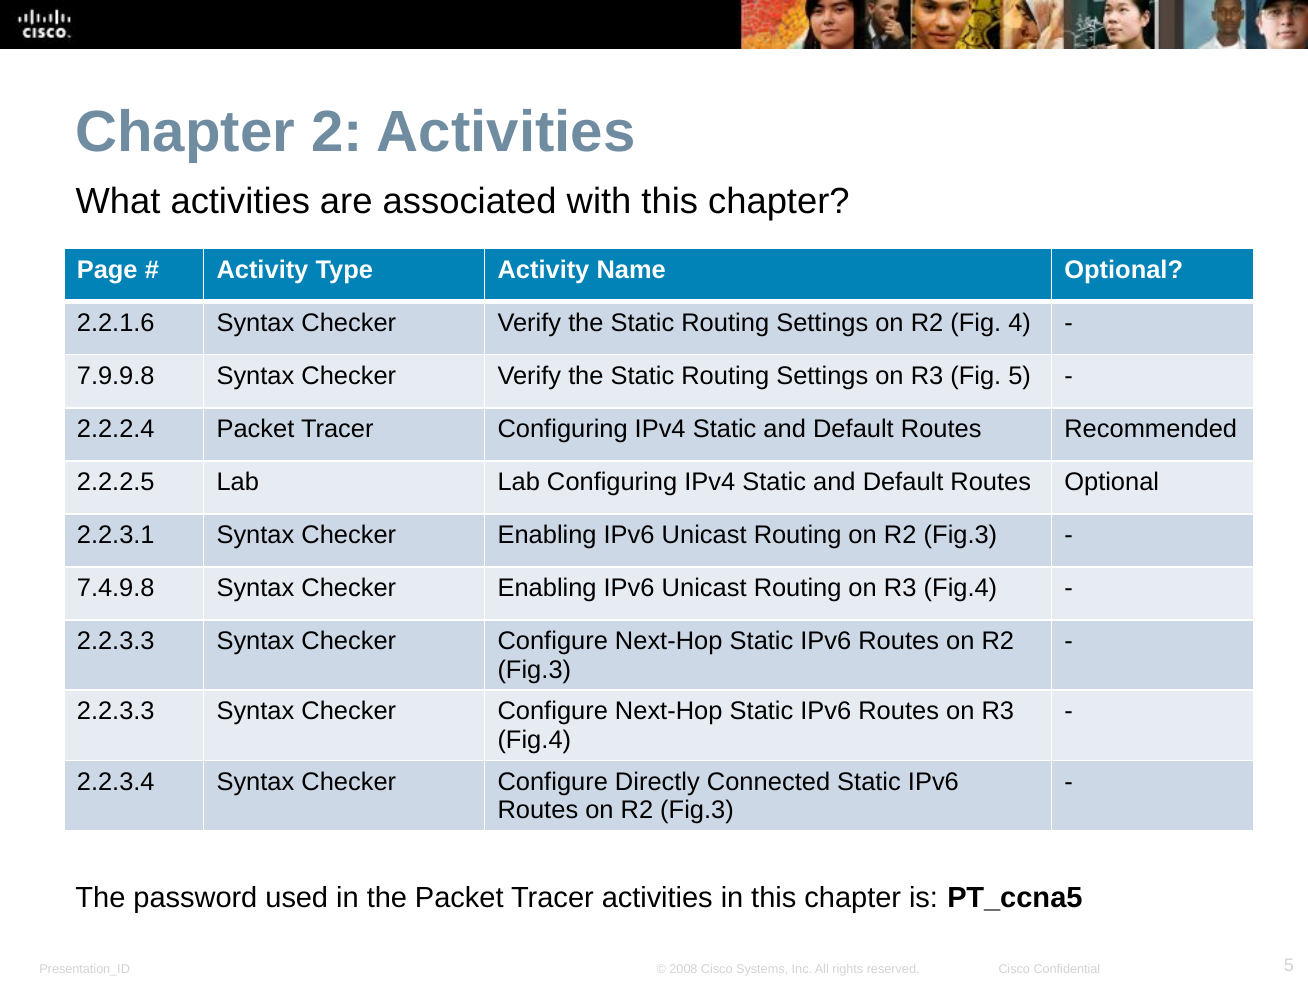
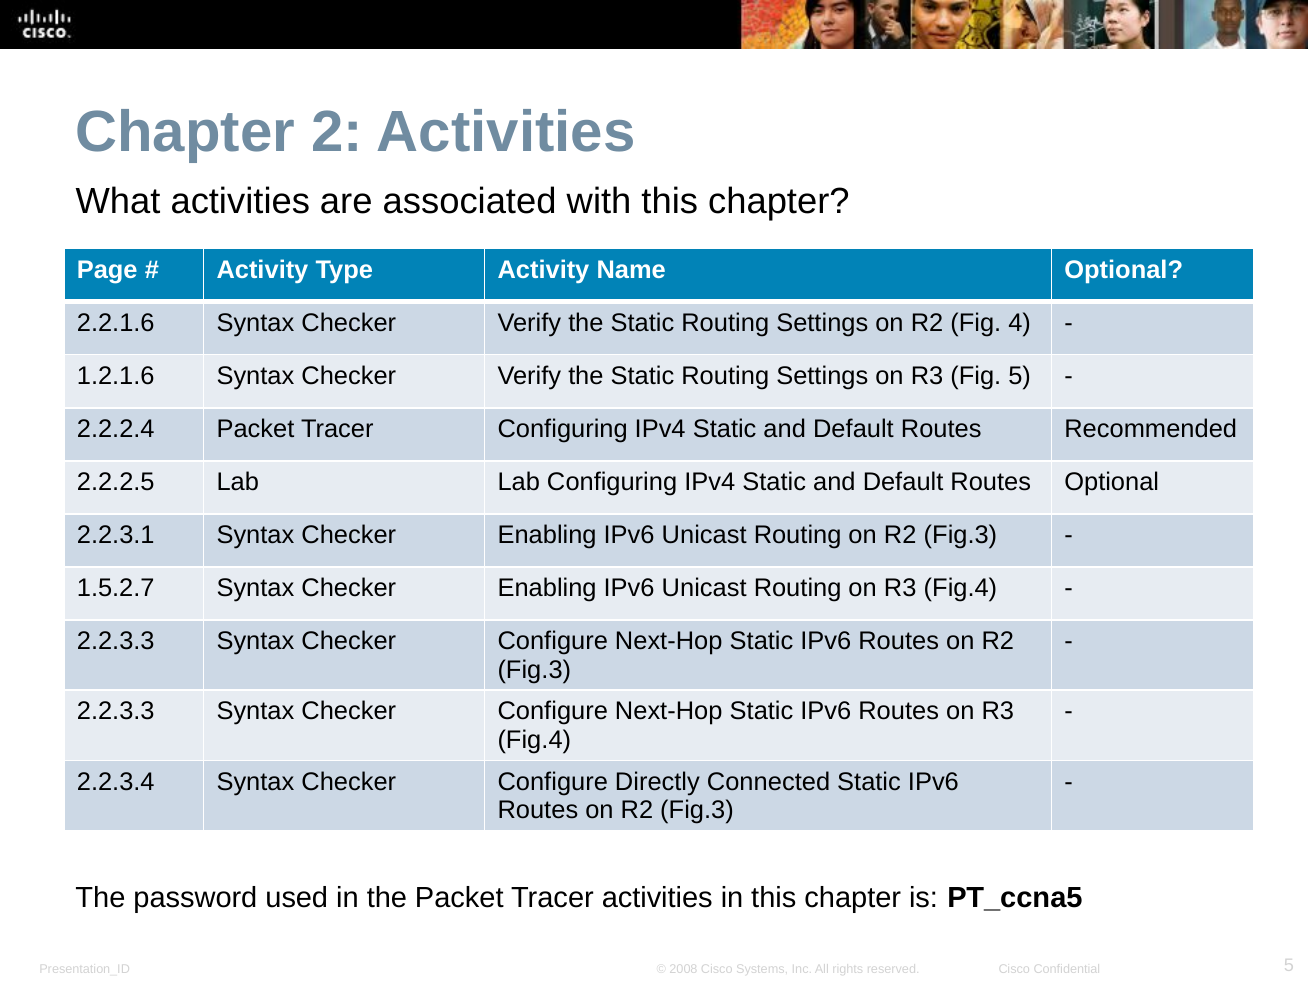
7.9.9.8: 7.9.9.8 -> 1.2.1.6
7.4.9.8: 7.4.9.8 -> 1.5.2.7
